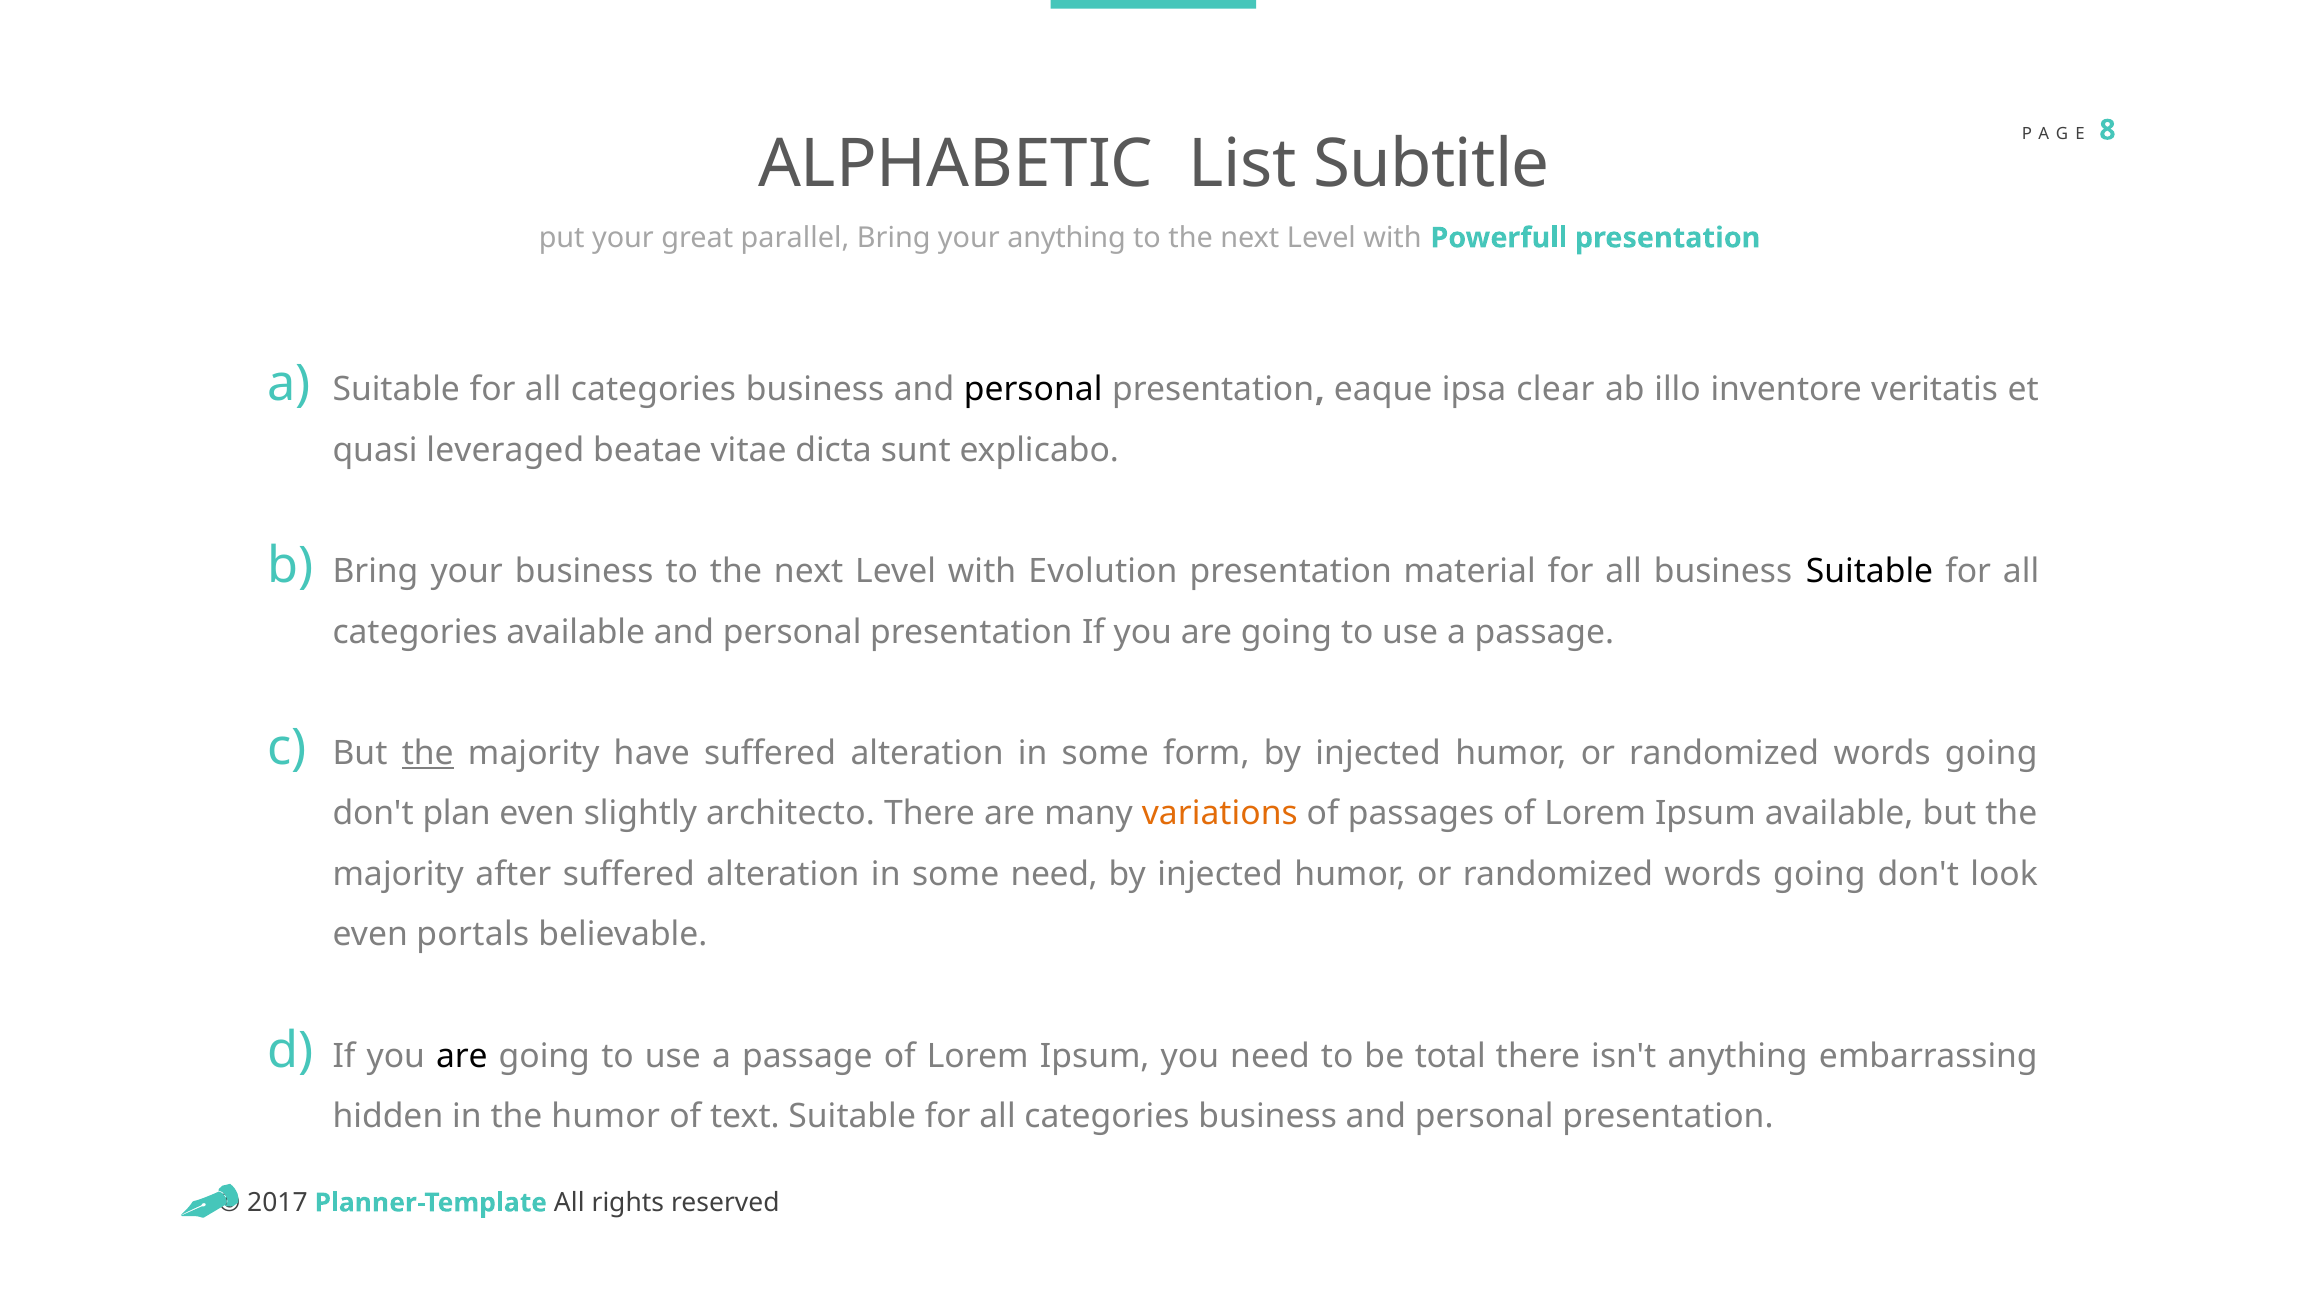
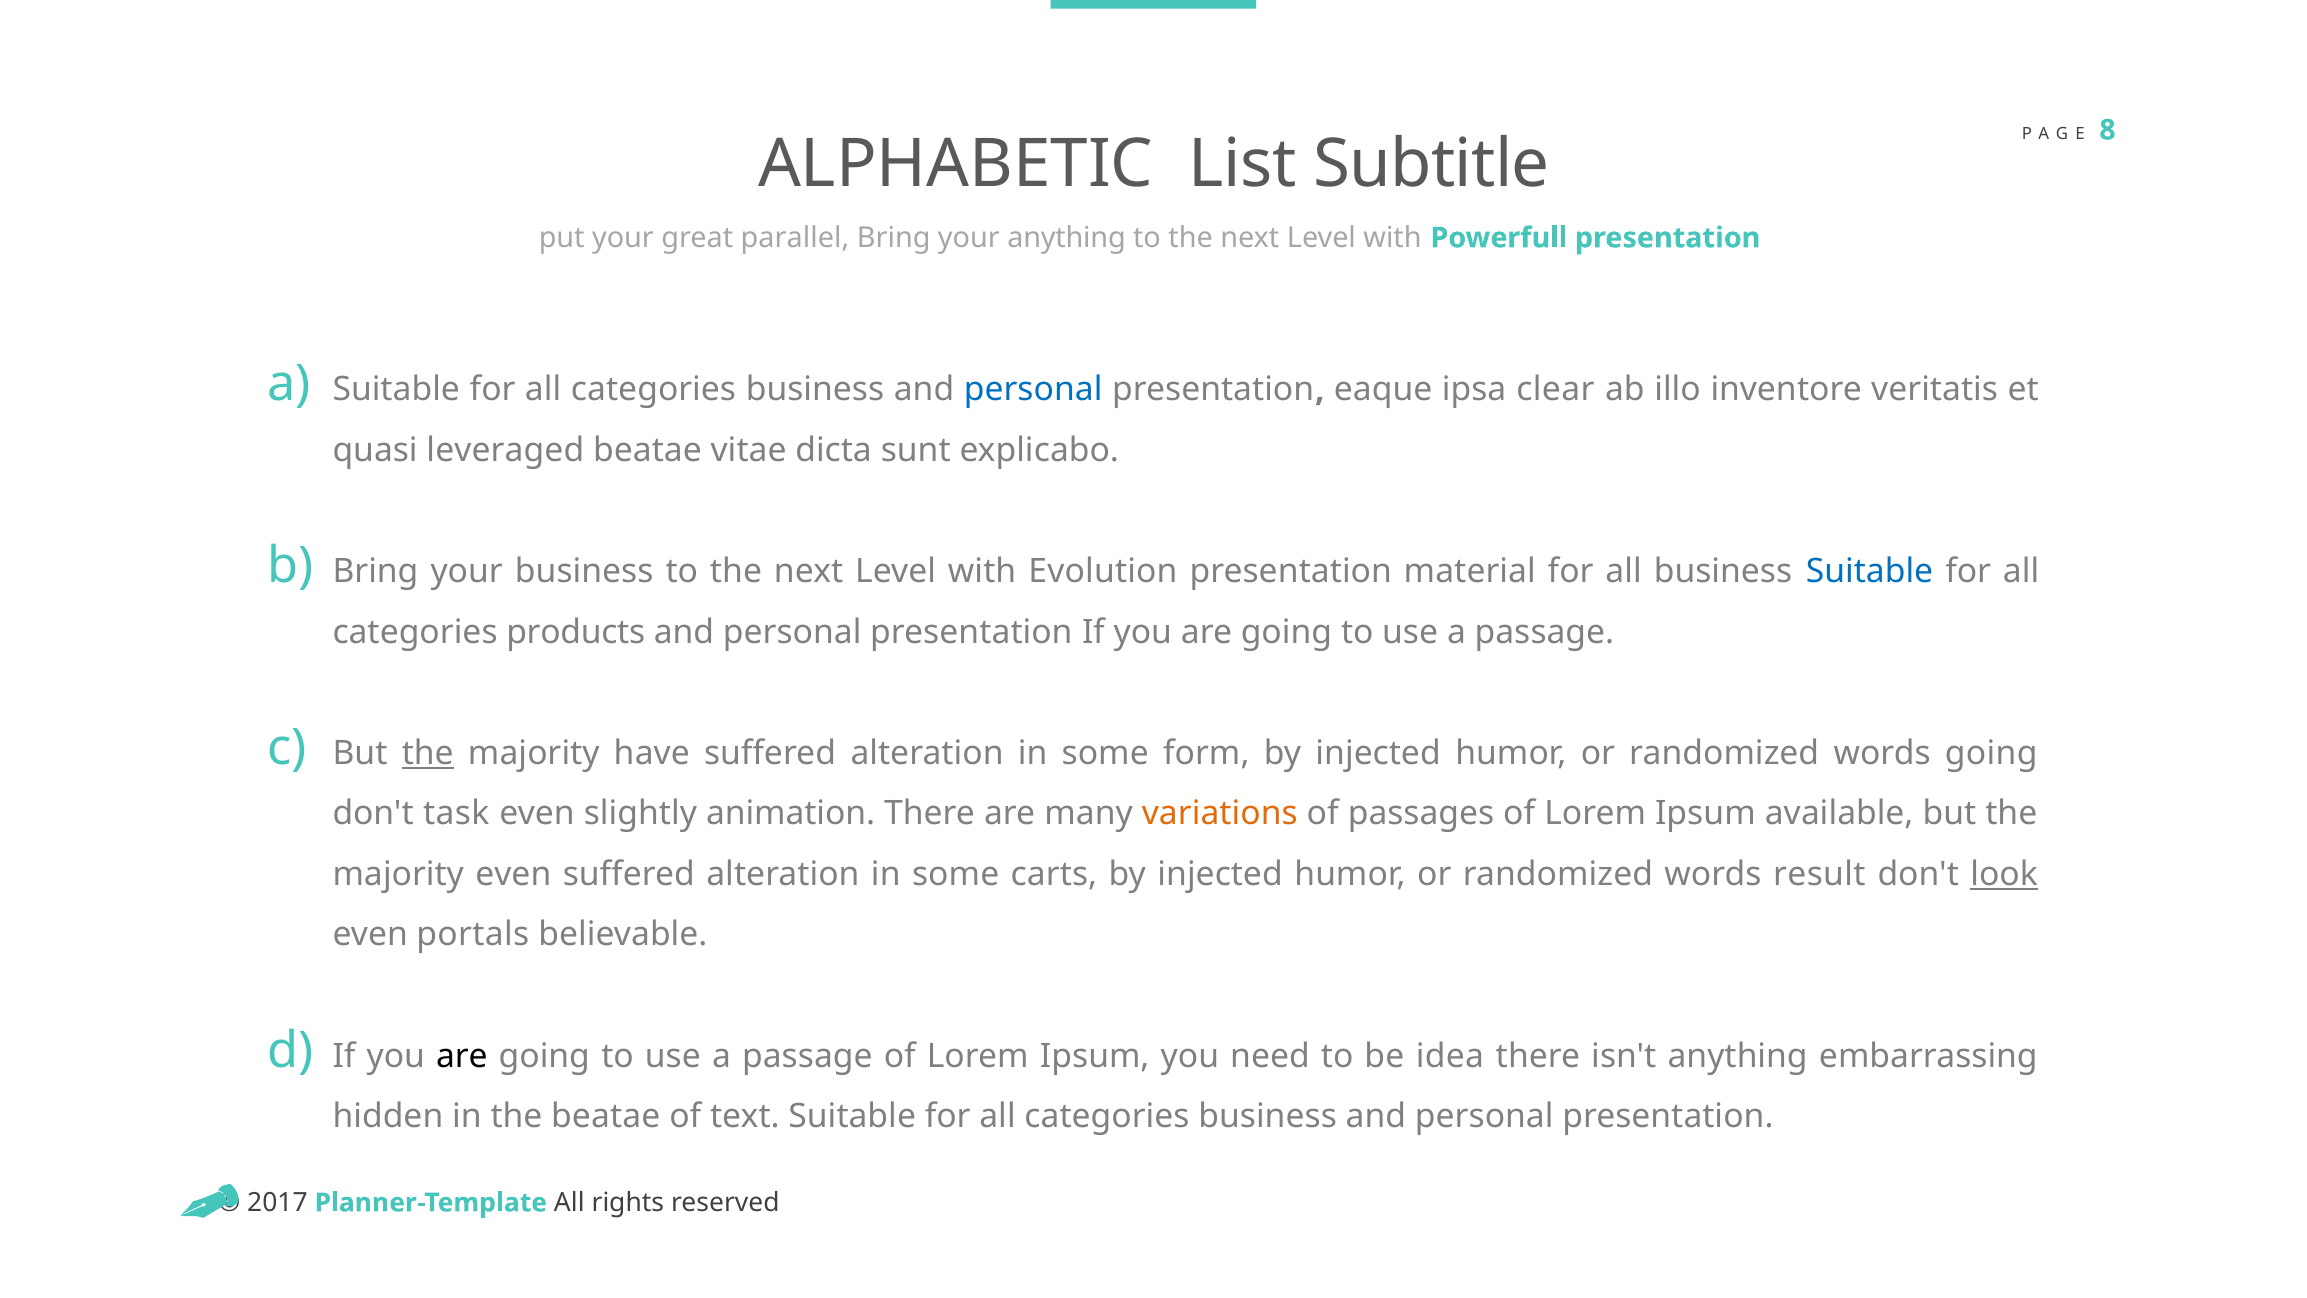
personal at (1033, 390) colour: black -> blue
Suitable at (1869, 571) colour: black -> blue
categories available: available -> products
plan: plan -> task
architecto: architecto -> animation
majority after: after -> even
some need: need -> carts
going at (1819, 874): going -> result
look underline: none -> present
total: total -> idea
the humor: humor -> beatae
